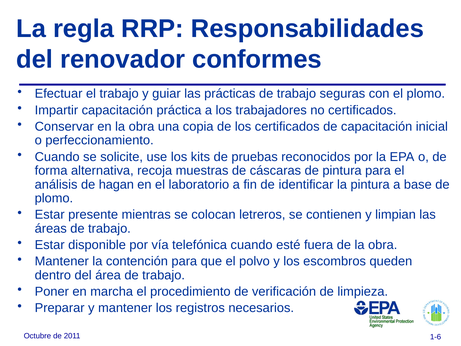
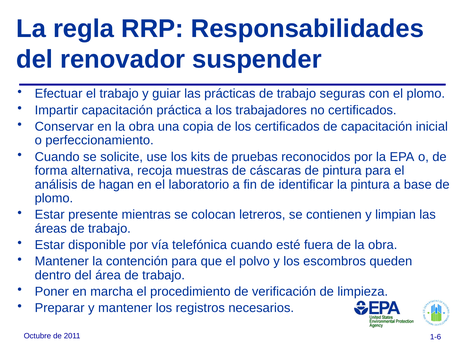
conformes: conformes -> suspender
